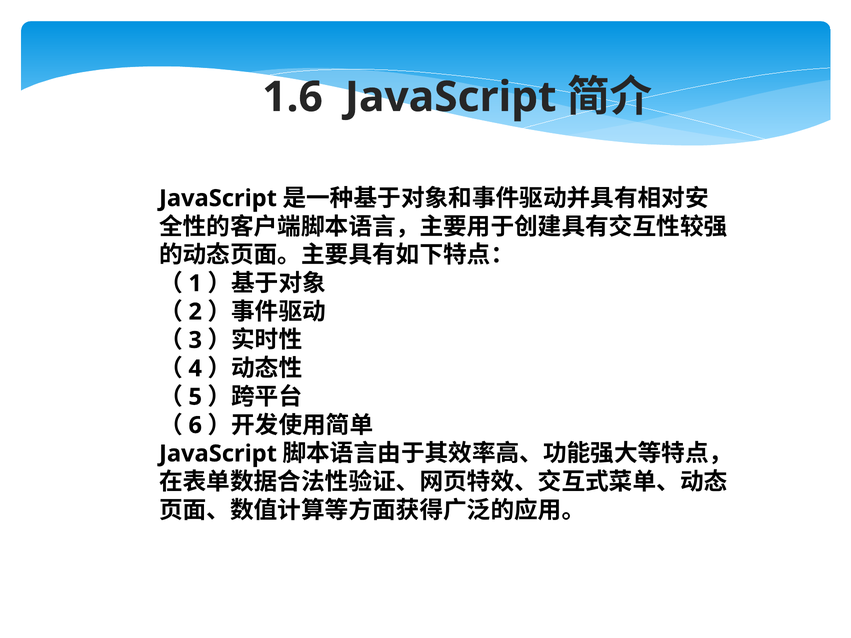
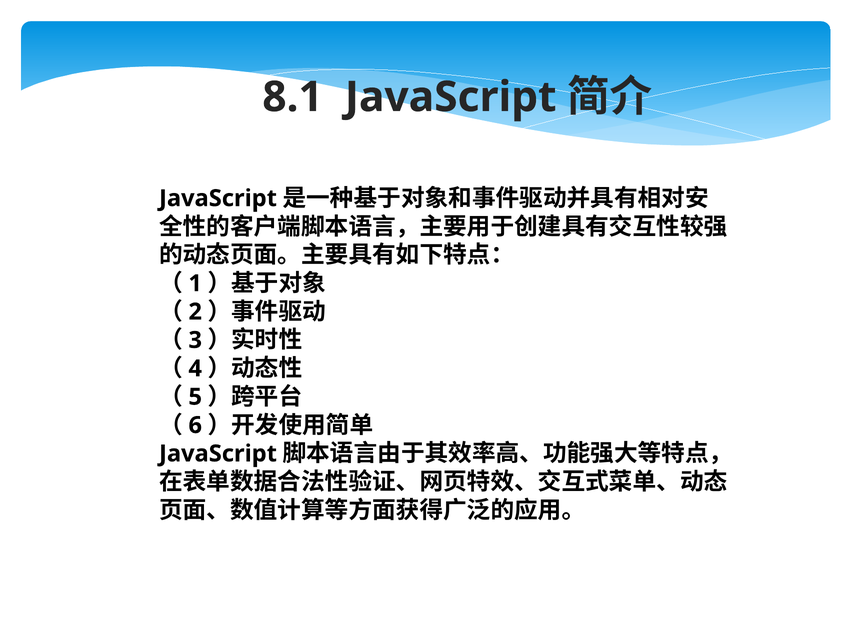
1.6: 1.6 -> 8.1
